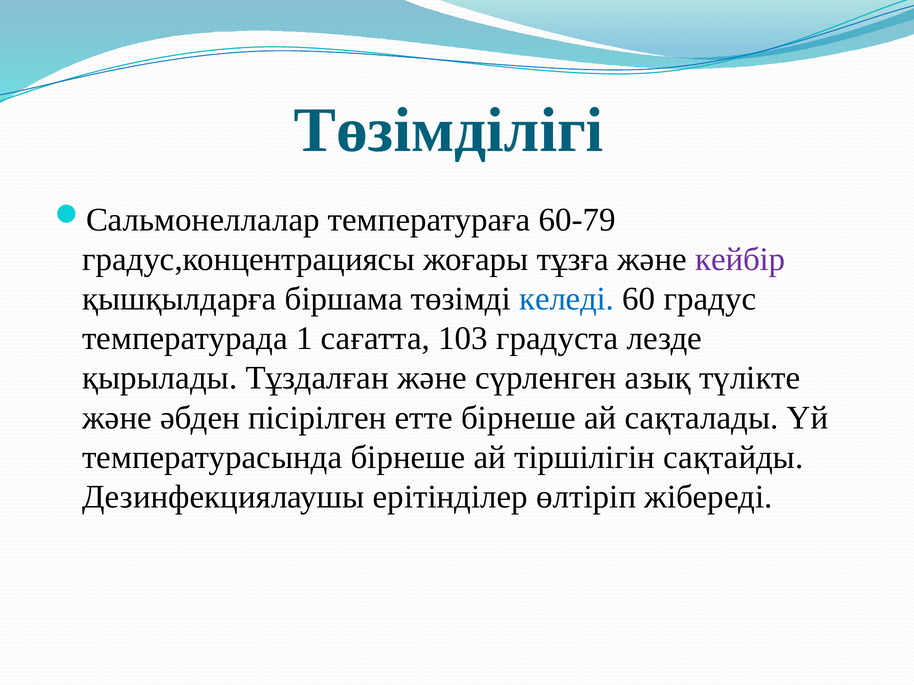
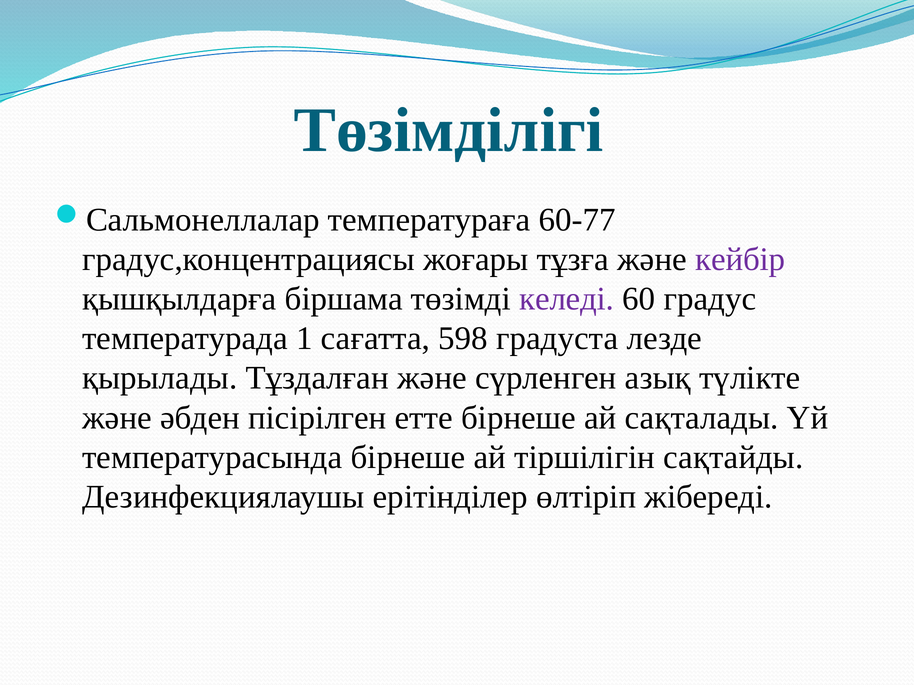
60-79: 60-79 -> 60-77
келеді colour: blue -> purple
103: 103 -> 598
